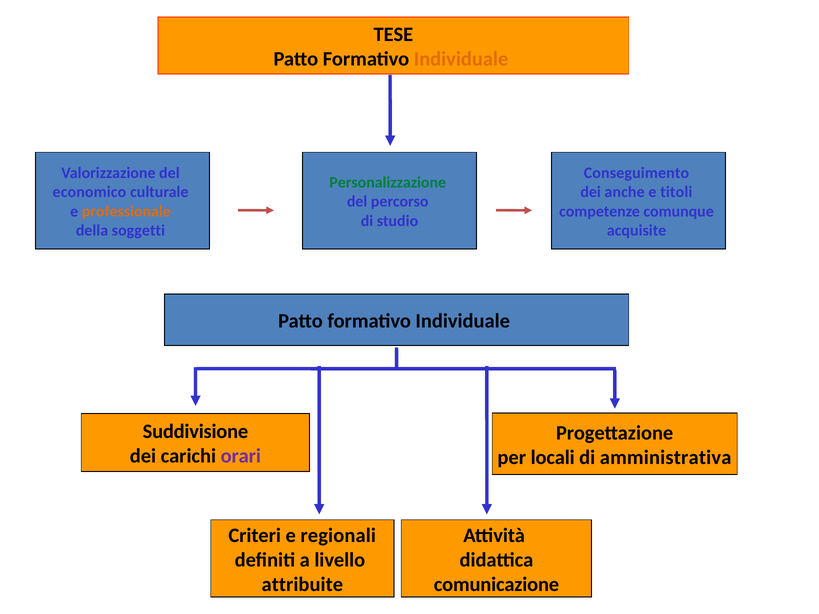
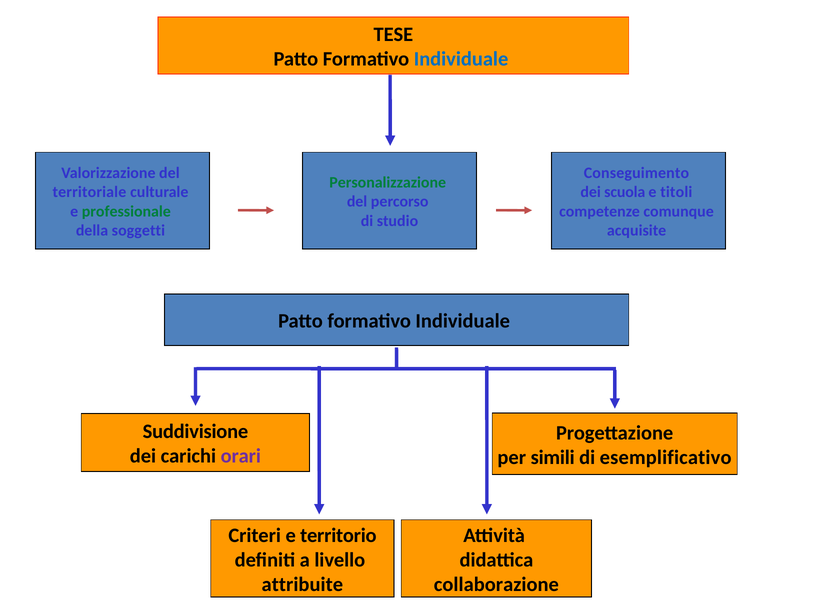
Individuale at (461, 59) colour: orange -> blue
economico: economico -> territoriale
anche: anche -> scuola
professionale colour: orange -> green
locali: locali -> simili
amministrativa: amministrativa -> esemplificativo
regionali: regionali -> territorio
comunicazione: comunicazione -> collaborazione
